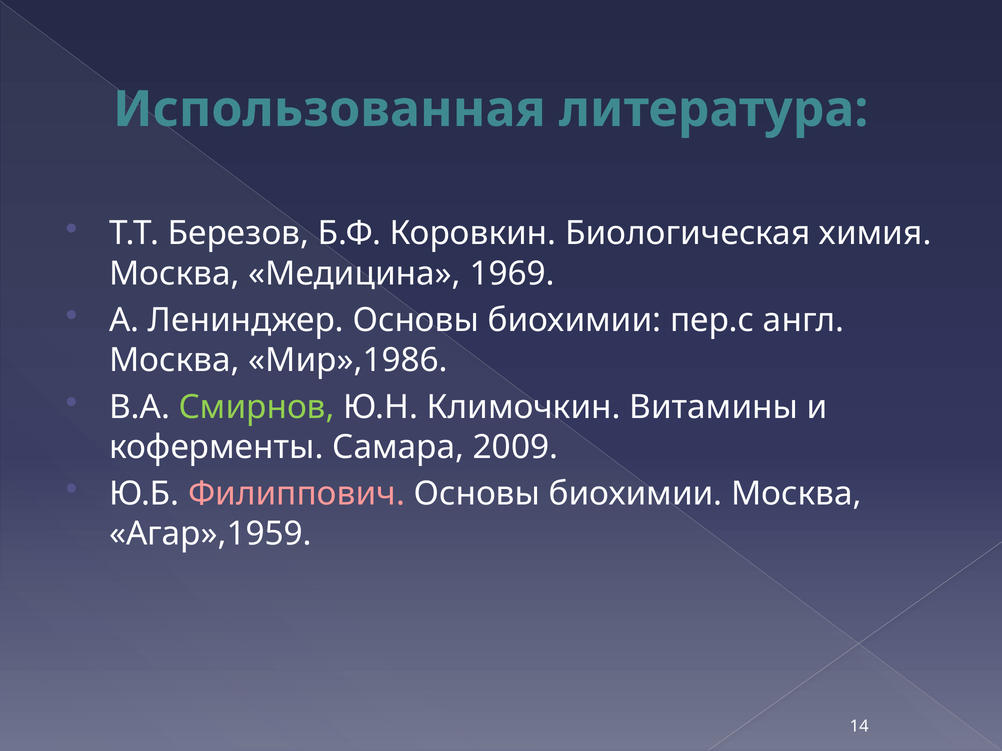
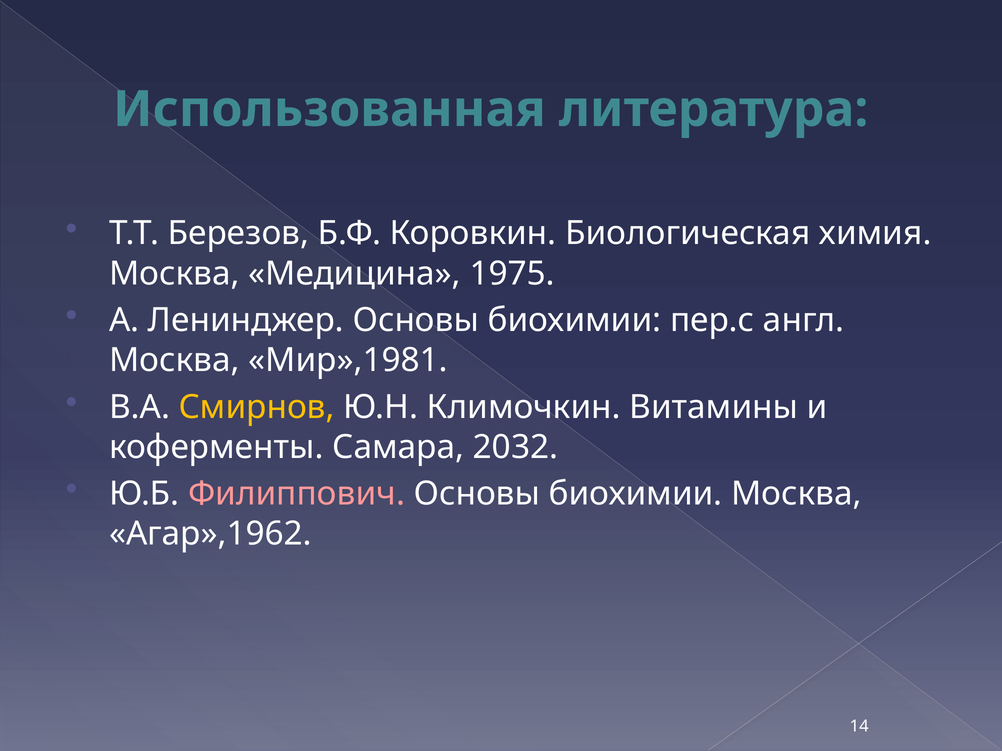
1969: 1969 -> 1975
Мир»,1986: Мир»,1986 -> Мир»,1981
Смирнов colour: light green -> yellow
2009: 2009 -> 2032
Агар»,1959: Агар»,1959 -> Агар»,1962
